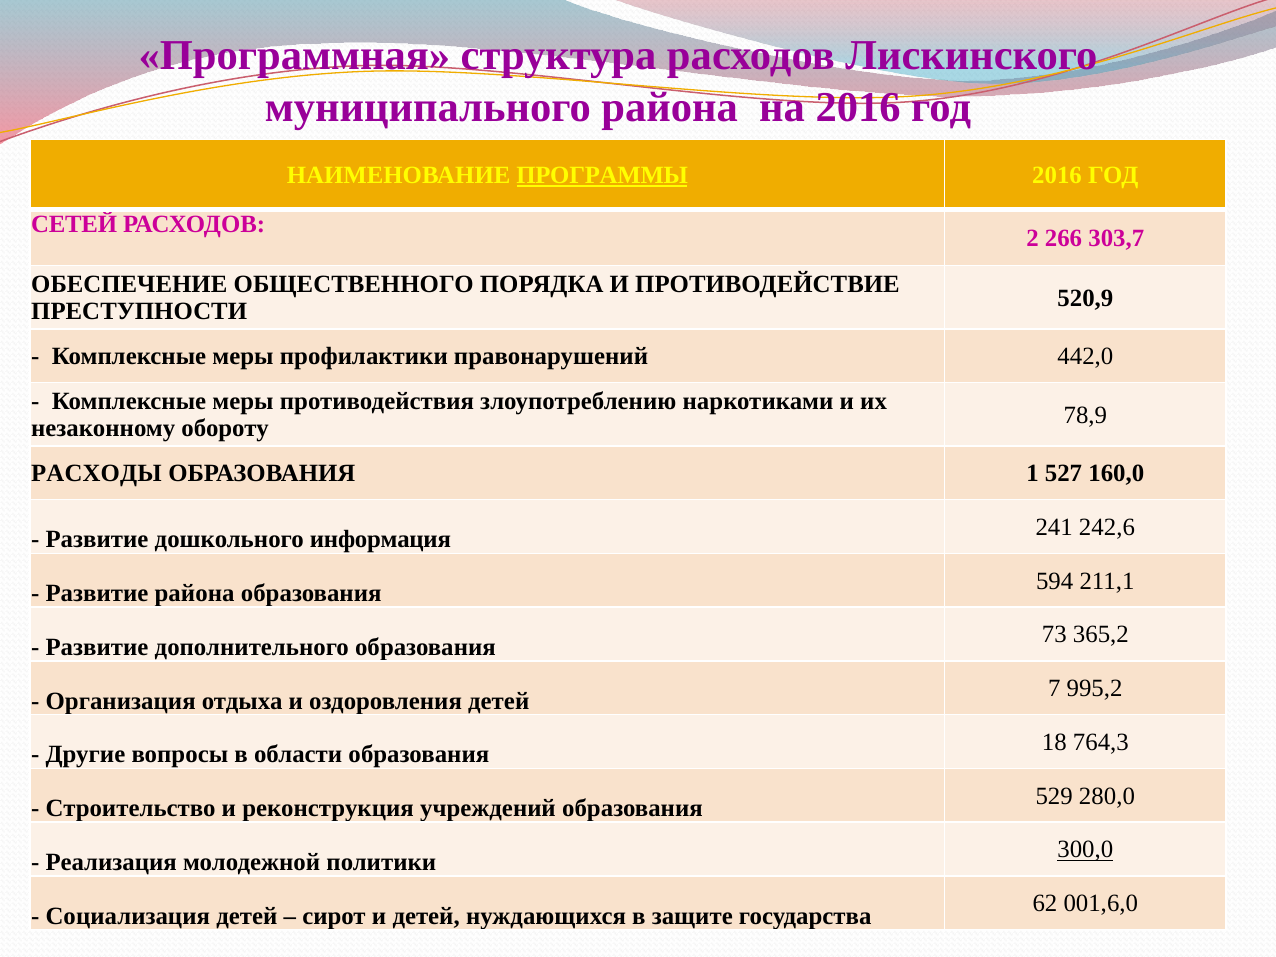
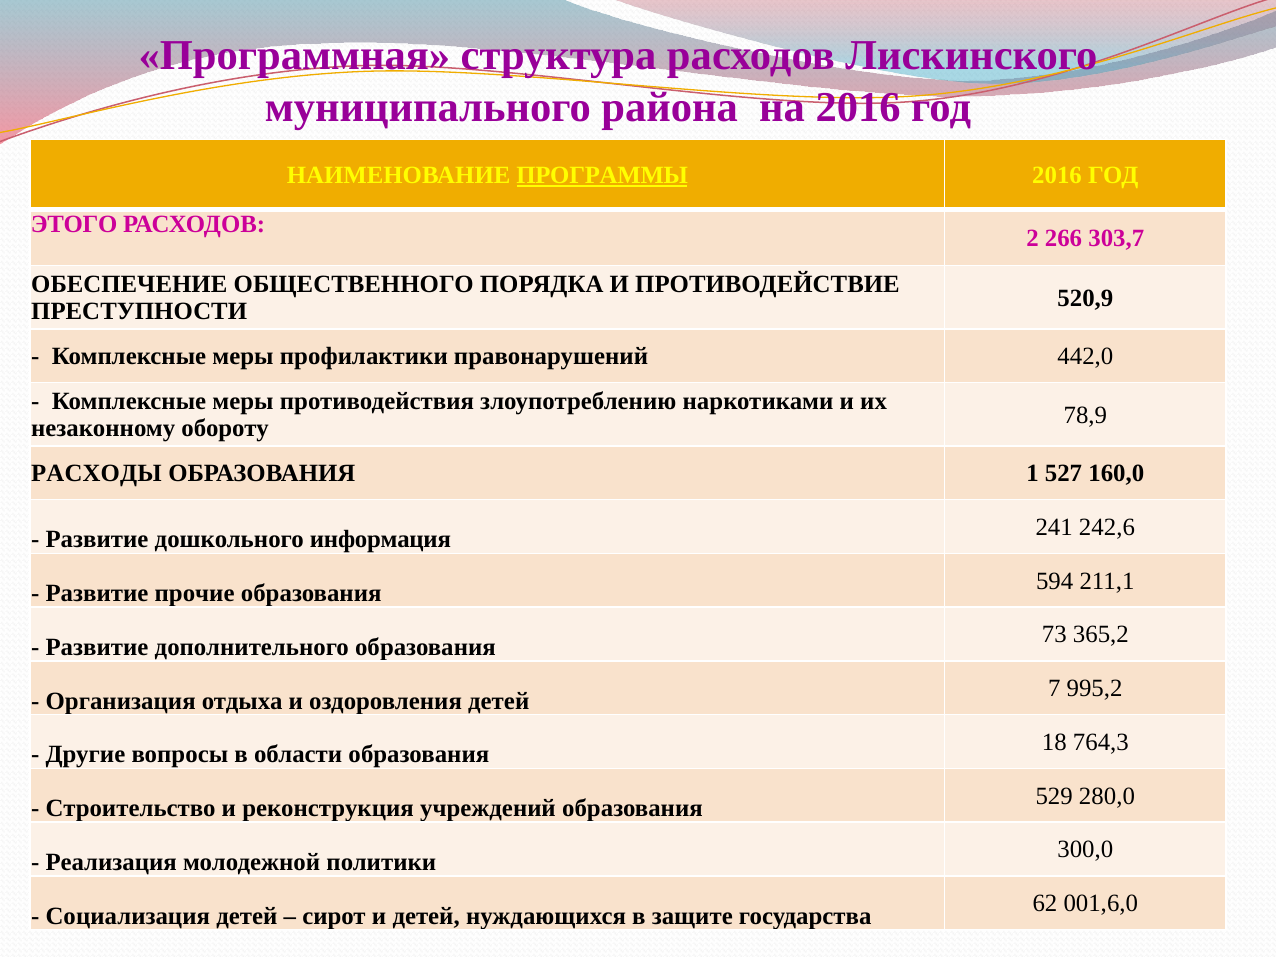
СЕТЕЙ: СЕТЕЙ -> ЭТОГО
Развитие района: района -> прочие
300,0 underline: present -> none
